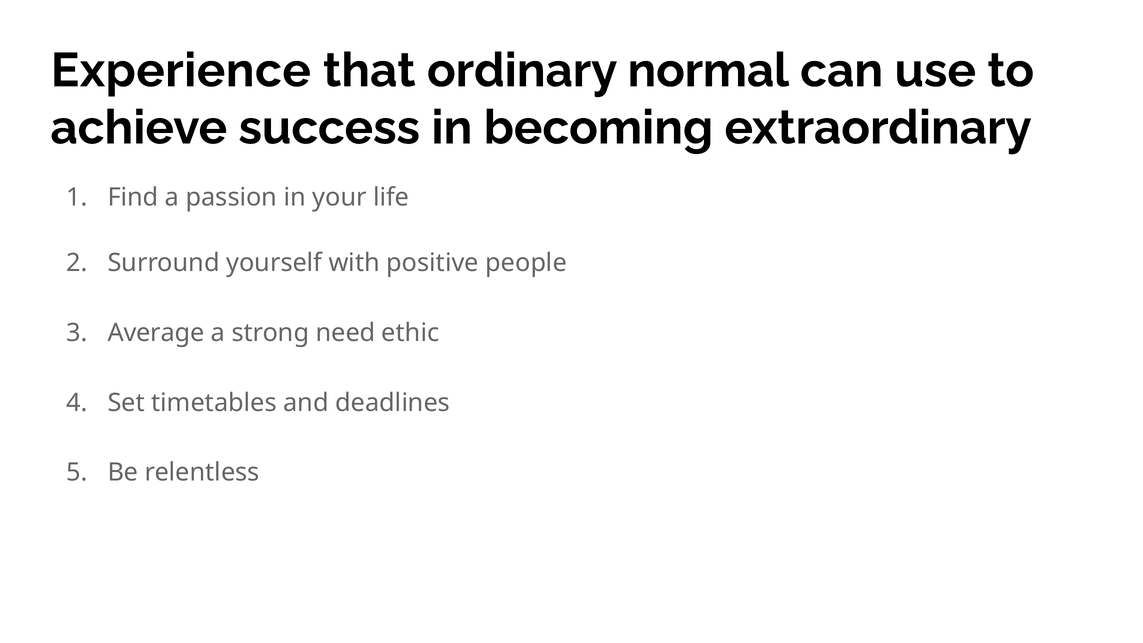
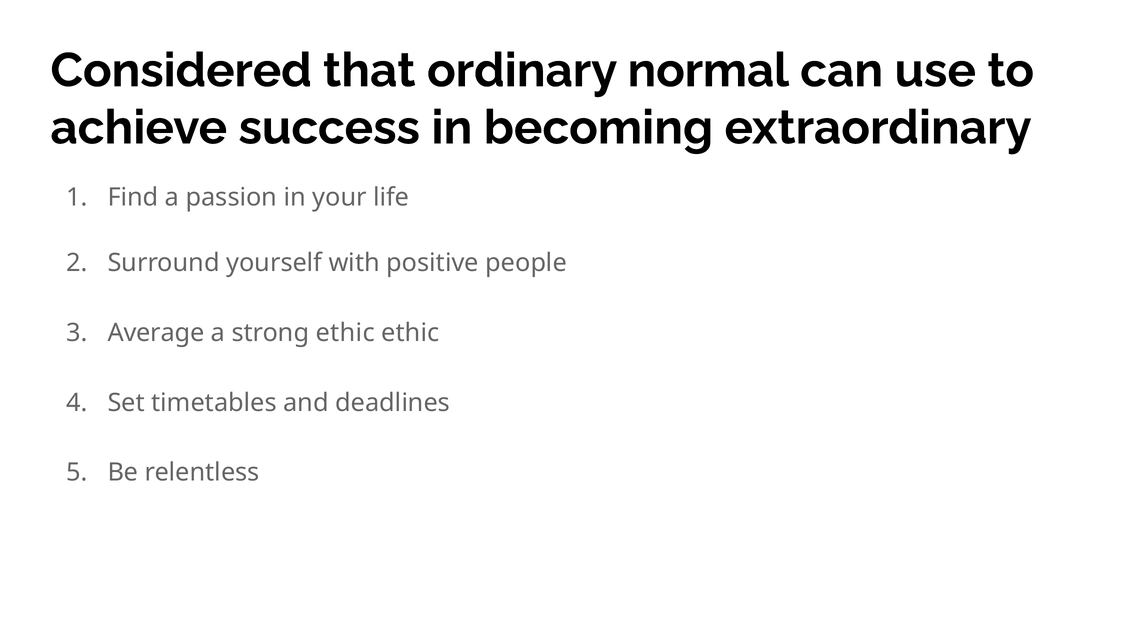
Experience: Experience -> Considered
strong need: need -> ethic
